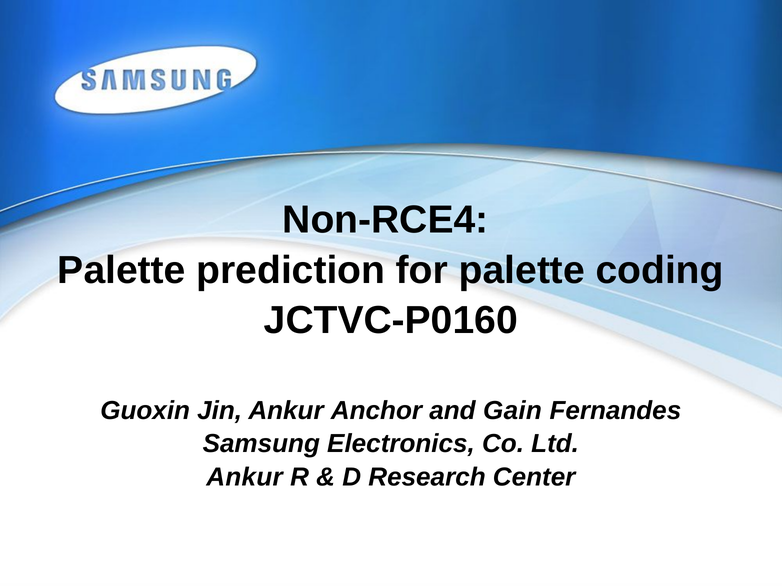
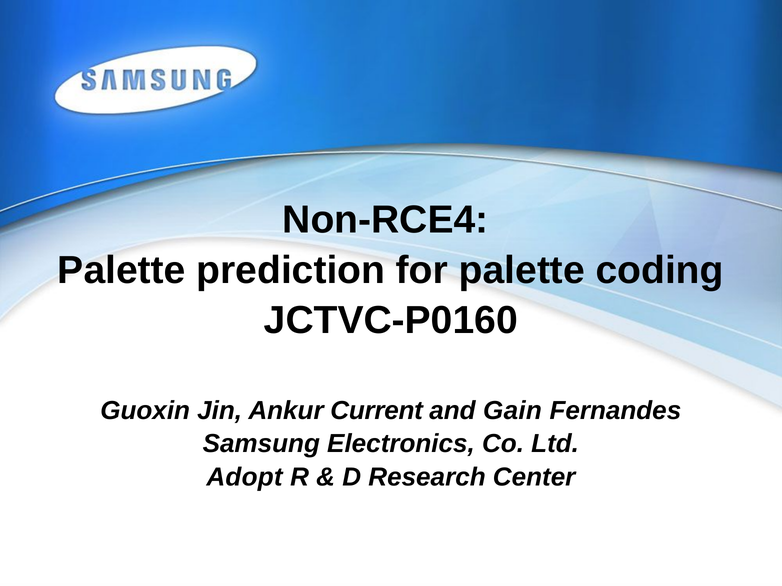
Anchor: Anchor -> Current
Ankur at (245, 478): Ankur -> Adopt
